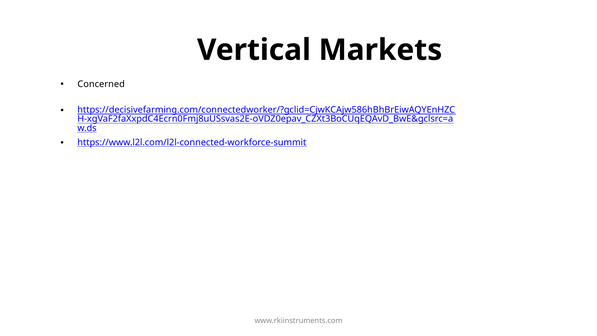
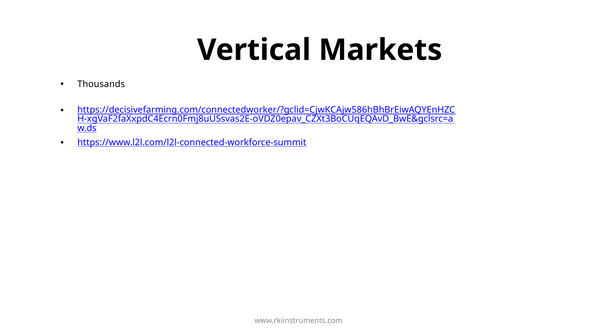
Concerned: Concerned -> Thousands
